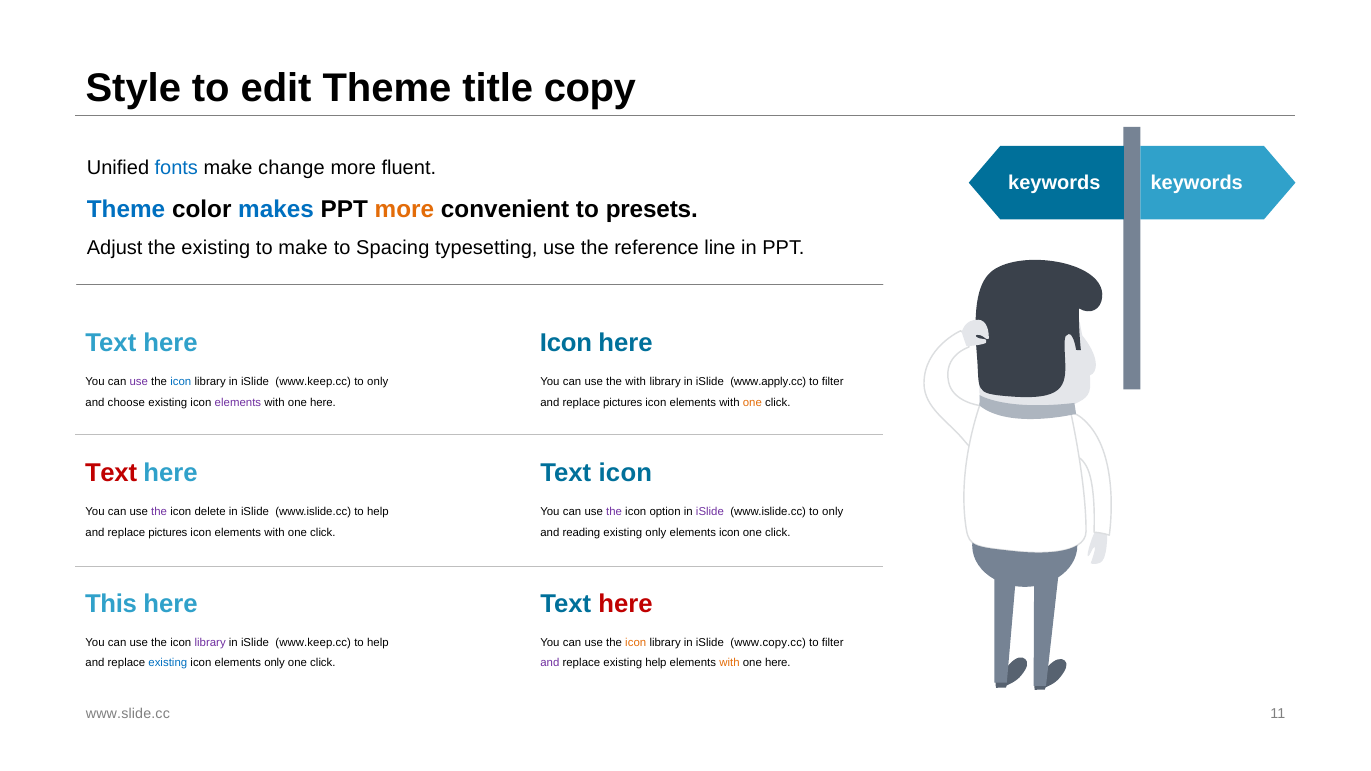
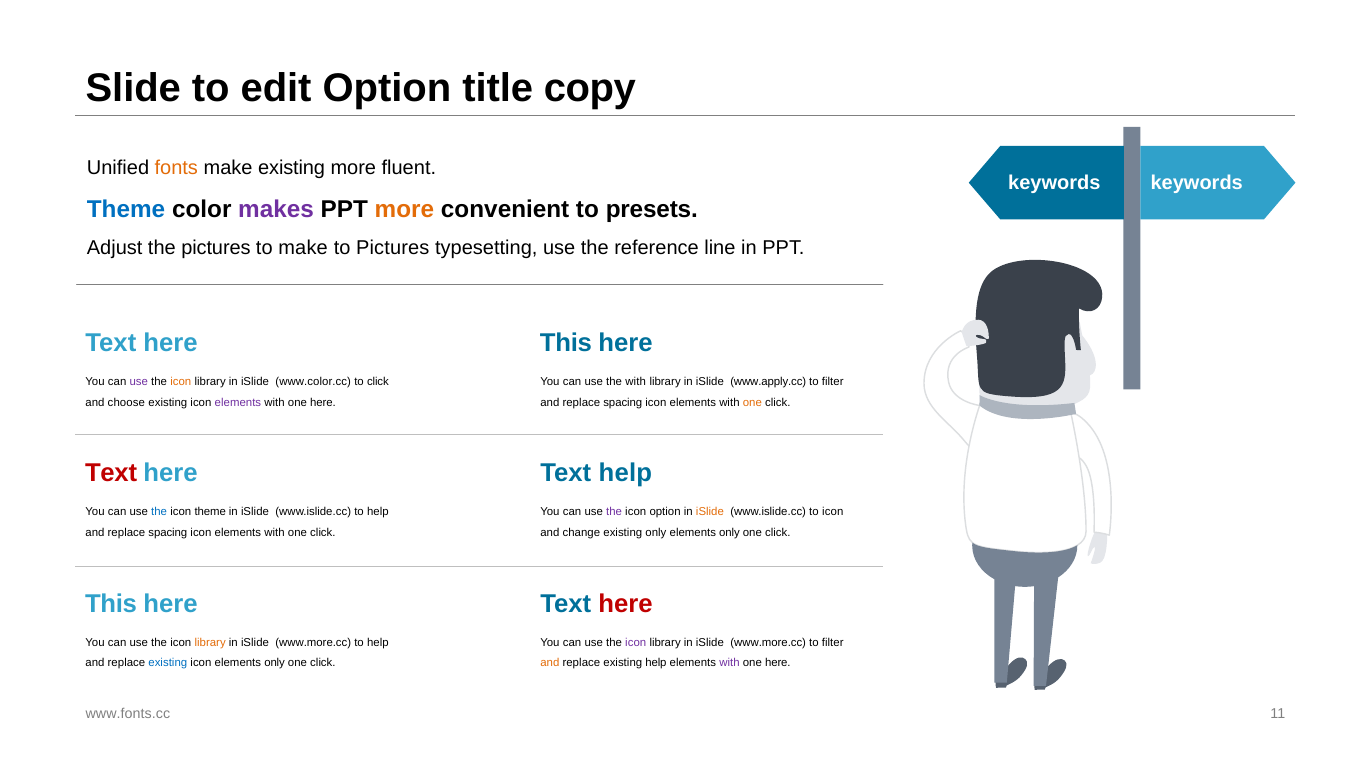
Style: Style -> Slide
edit Theme: Theme -> Option
fonts colour: blue -> orange
make change: change -> existing
makes colour: blue -> purple
the existing: existing -> pictures
to Spacing: Spacing -> Pictures
Icon at (566, 343): Icon -> This
icon at (181, 382) colour: blue -> orange
www.keep.cc at (313, 382): www.keep.cc -> www.color.cc
only at (378, 382): only -> click
pictures at (623, 402): pictures -> spacing
Text icon: icon -> help
the at (159, 512) colour: purple -> blue
icon delete: delete -> theme
iSlide at (710, 512) colour: purple -> orange
www.islide.cc to only: only -> icon
pictures at (168, 533): pictures -> spacing
reading: reading -> change
icon at (730, 533): icon -> only
library at (210, 643) colour: purple -> orange
www.keep.cc at (313, 643): www.keep.cc -> www.more.cc
icon at (636, 643) colour: orange -> purple
www.copy.cc at (768, 643): www.copy.cc -> www.more.cc
and at (550, 663) colour: purple -> orange
with at (729, 663) colour: orange -> purple
www.slide.cc: www.slide.cc -> www.fonts.cc
